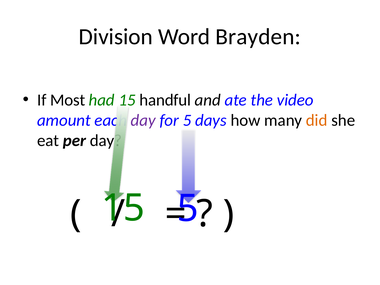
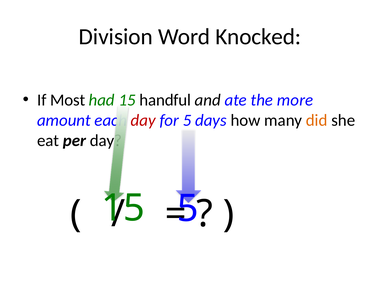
Brayden: Brayden -> Knocked
video: video -> more
day at (143, 120) colour: purple -> red
